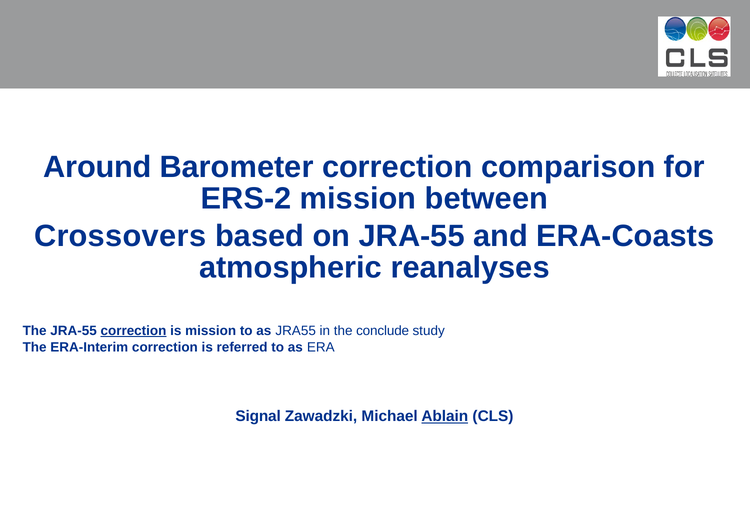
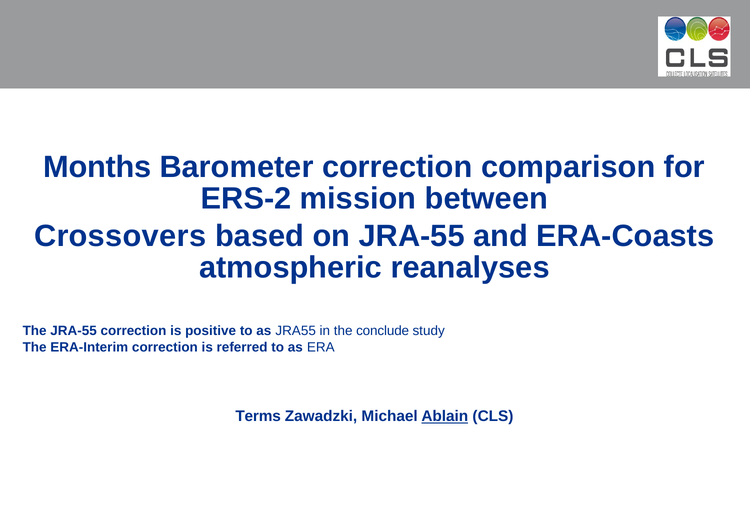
Around: Around -> Months
correction at (133, 331) underline: present -> none
is mission: mission -> positive
Signal: Signal -> Terms
